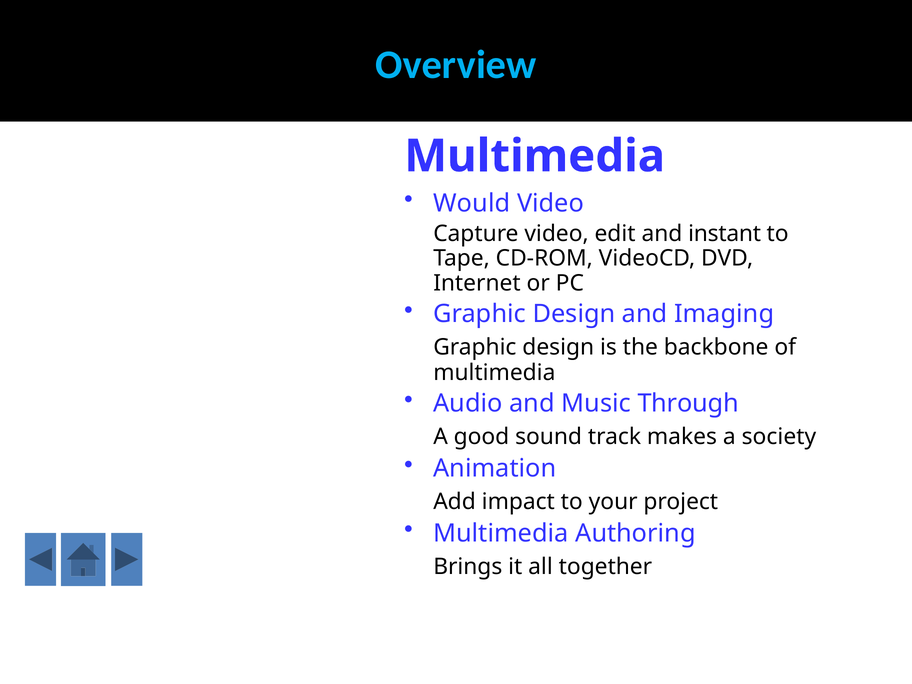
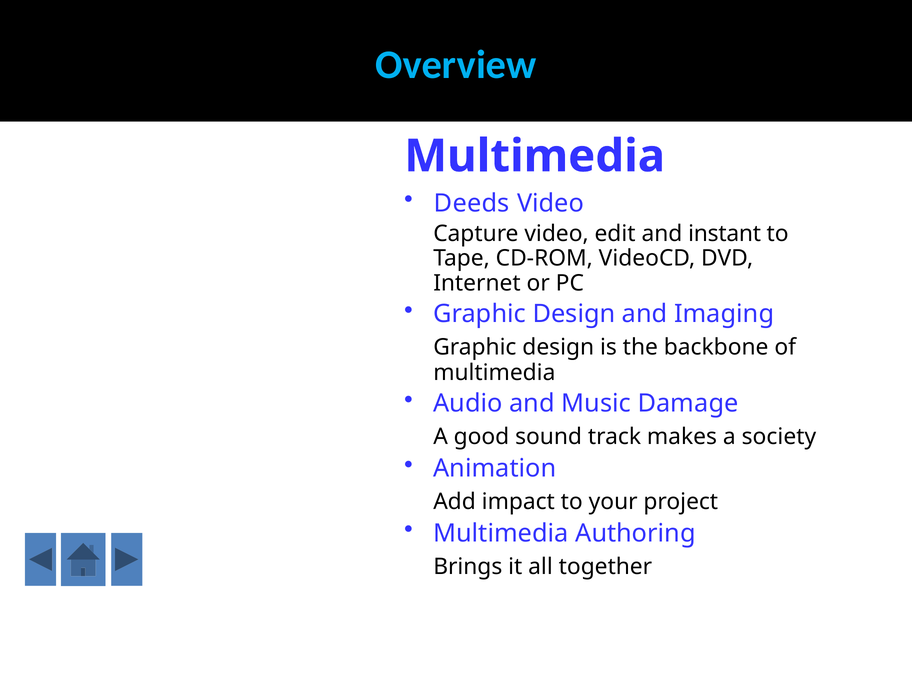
Would: Would -> Deeds
Through: Through -> Damage
